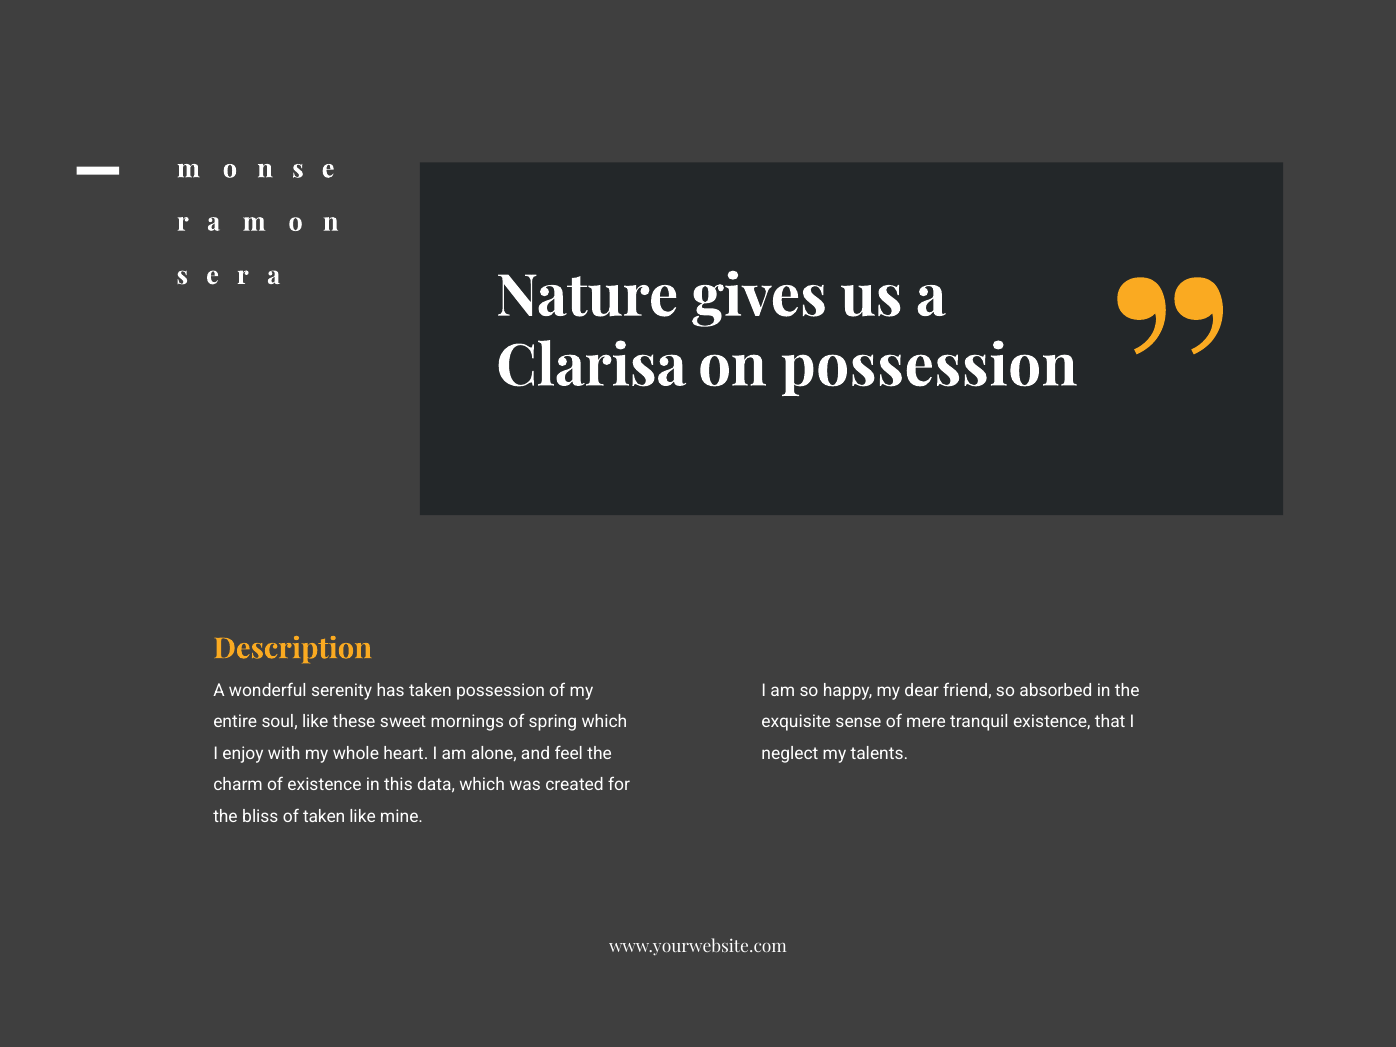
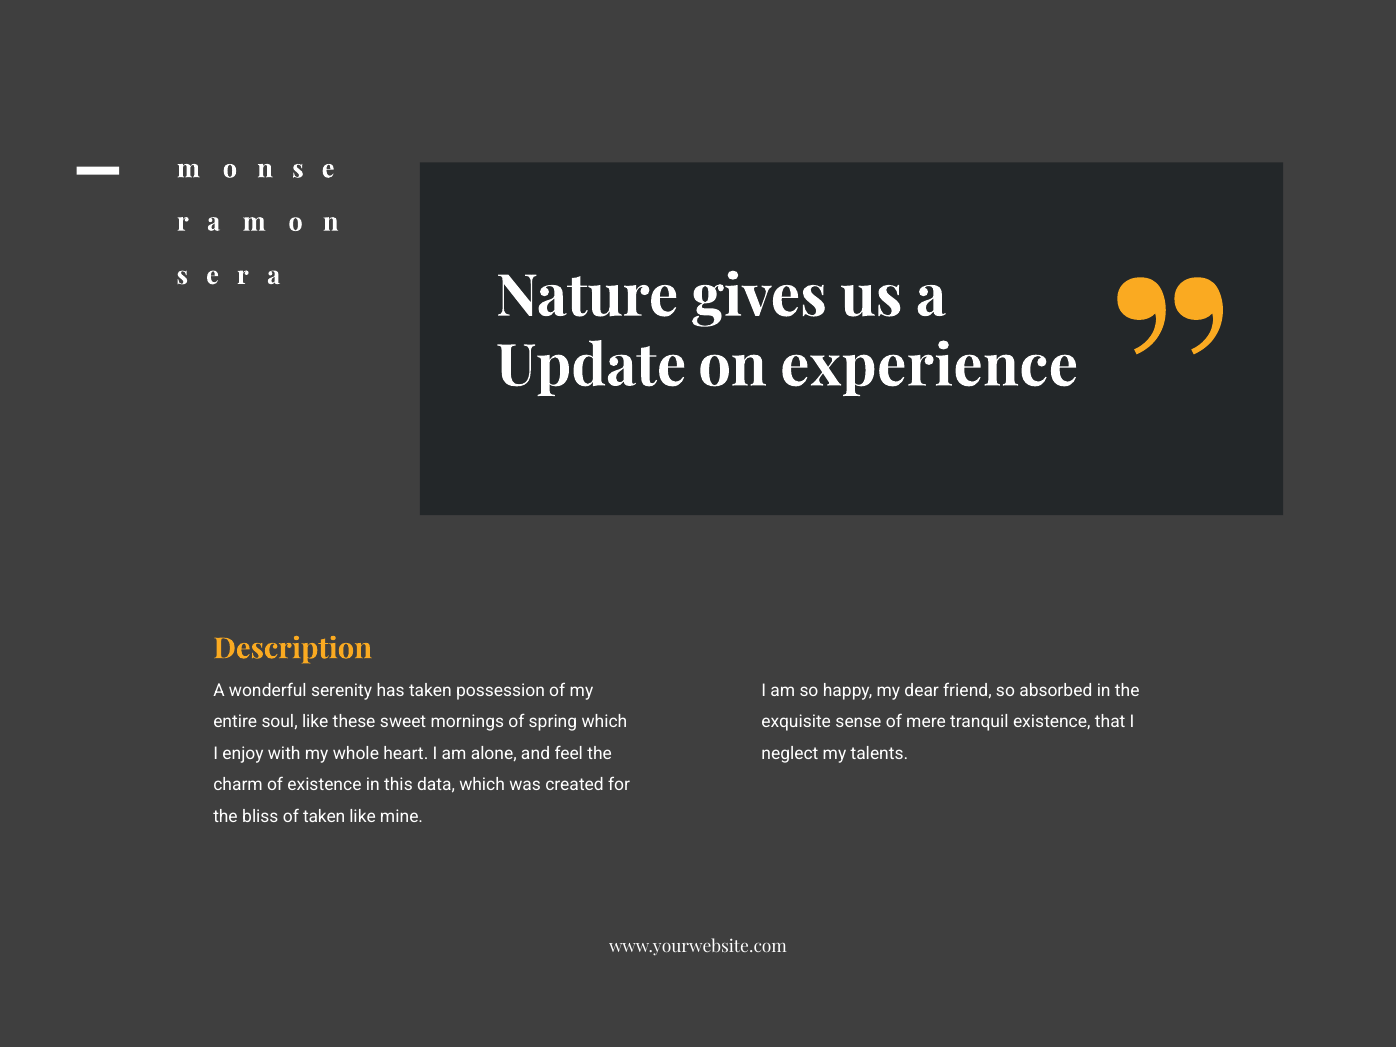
Clarisa: Clarisa -> Update
on possession: possession -> experience
